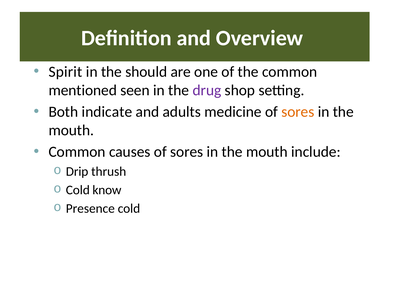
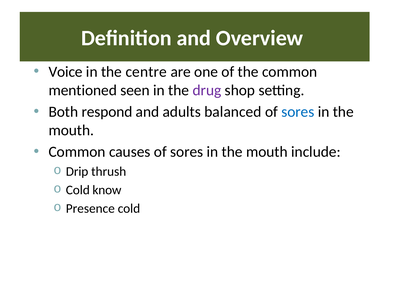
Spirit: Spirit -> Voice
should: should -> centre
indicate: indicate -> respond
medicine: medicine -> balanced
sores at (298, 112) colour: orange -> blue
